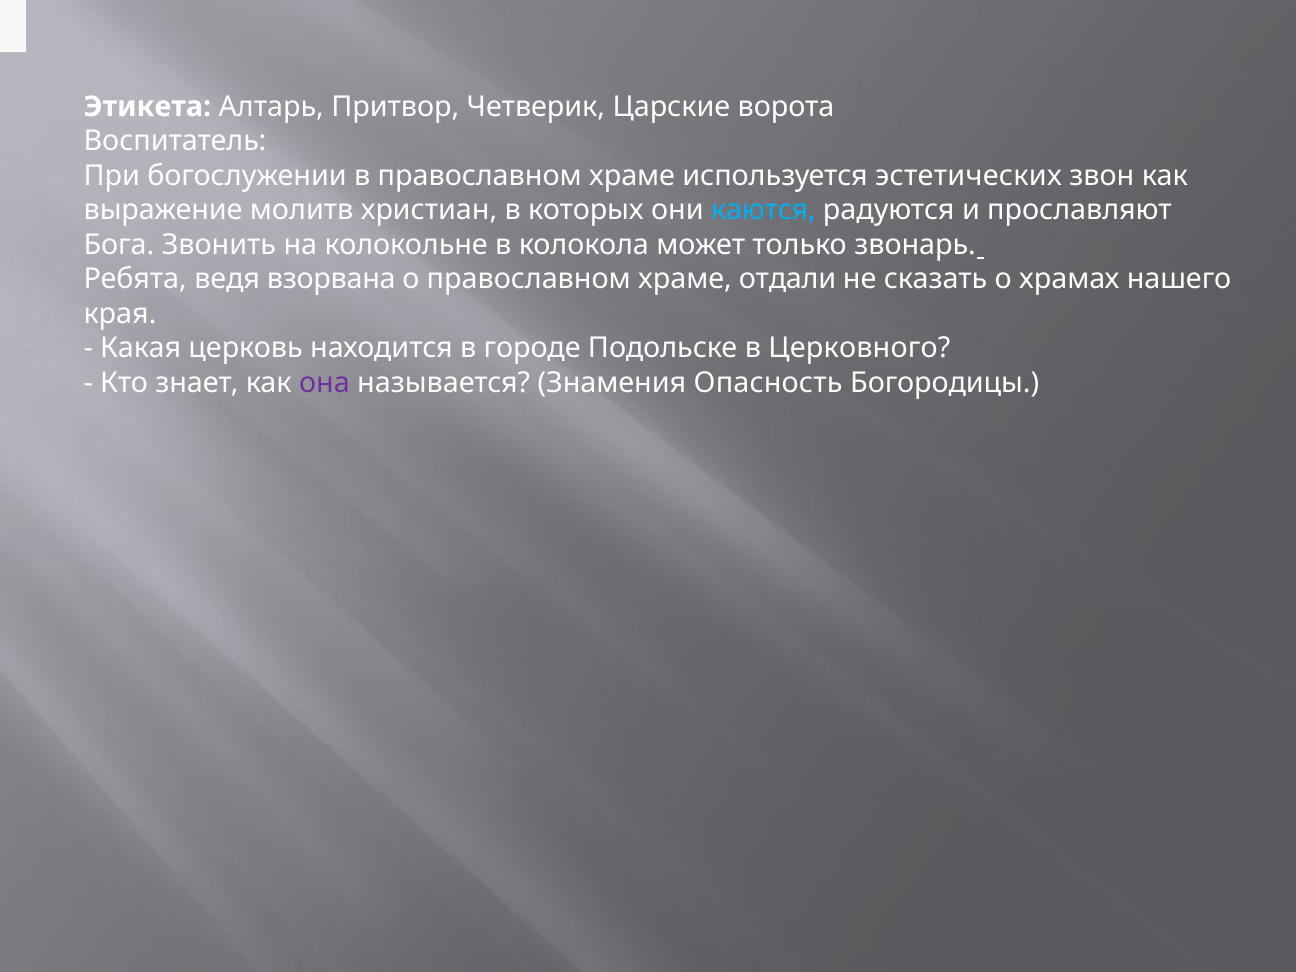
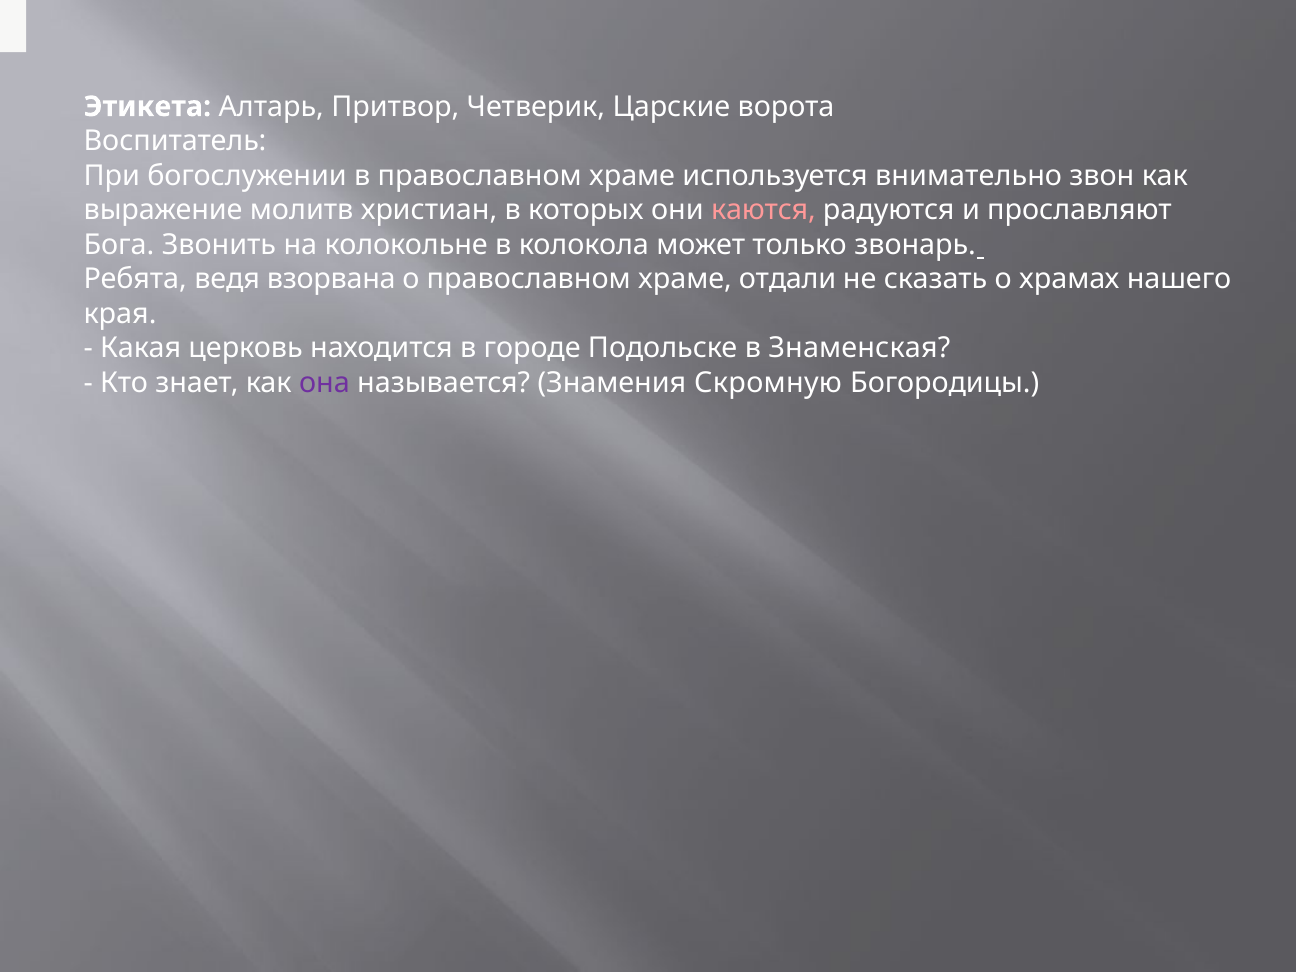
эстетических: эстетических -> внимательно
каются colour: light blue -> pink
Церковного: Церковного -> Знаменская
Опасность: Опасность -> Скромную
